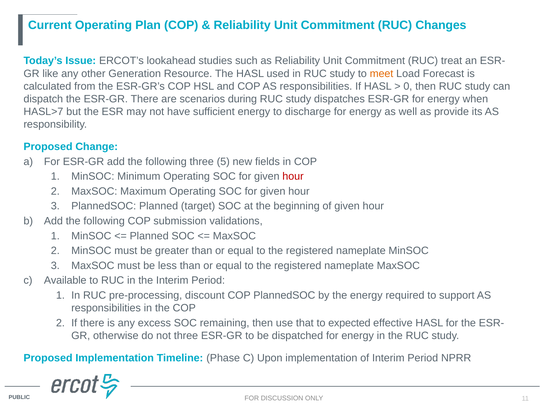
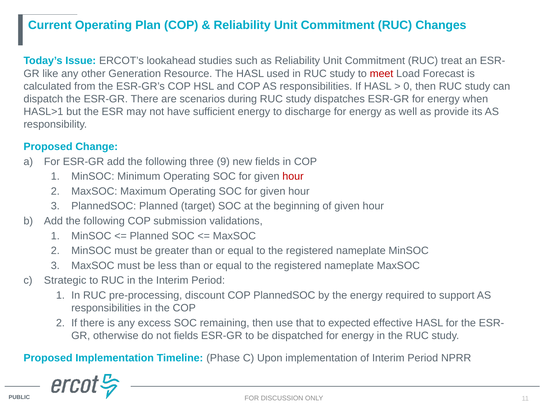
meet colour: orange -> red
HASL>7: HASL>7 -> HASL>1
5: 5 -> 9
Available: Available -> Strategic
not three: three -> fields
